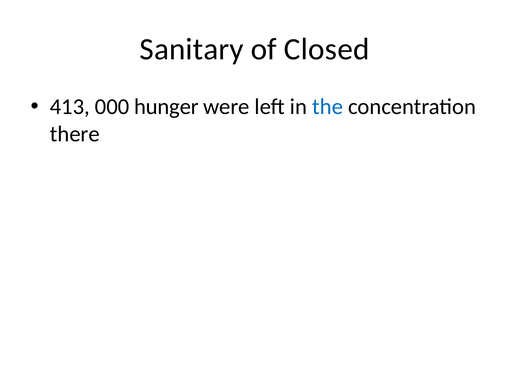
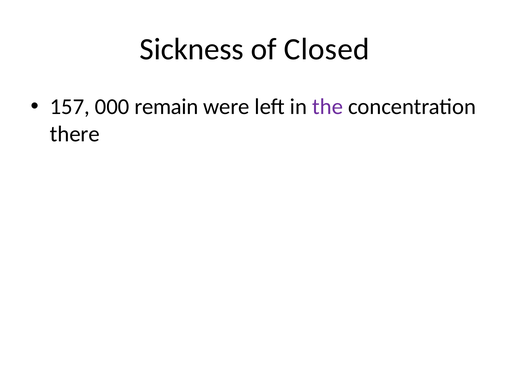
Sanitary: Sanitary -> Sickness
413: 413 -> 157
hunger: hunger -> remain
the colour: blue -> purple
